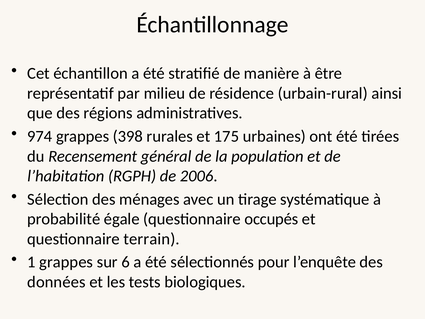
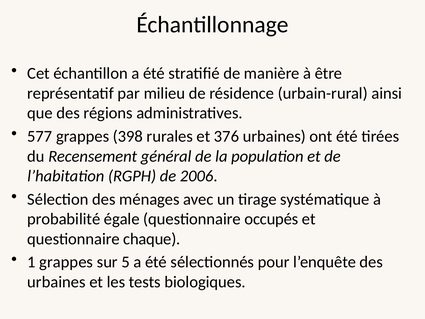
974: 974 -> 577
175: 175 -> 376
terrain: terrain -> chaque
6: 6 -> 5
données at (56, 282): données -> urbaines
